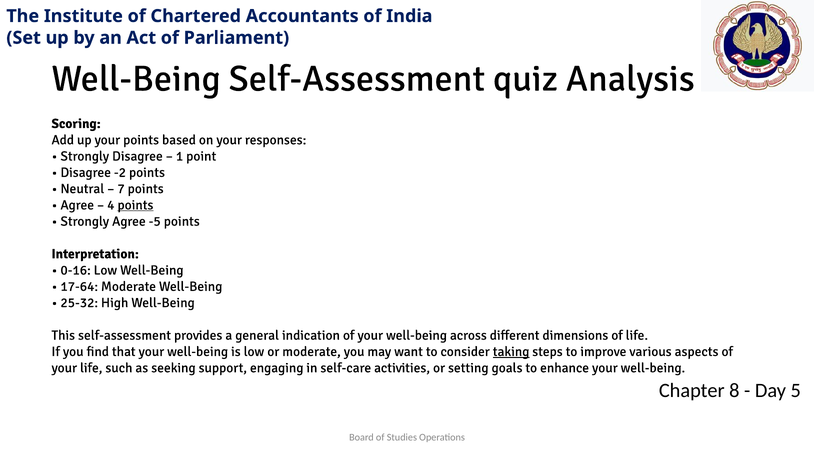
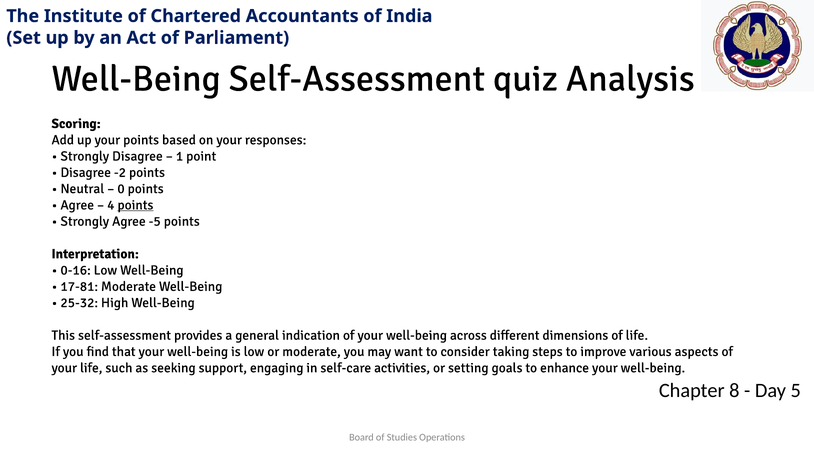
7: 7 -> 0
17-64: 17-64 -> 17-81
taking underline: present -> none
